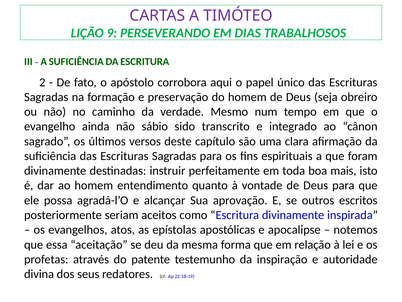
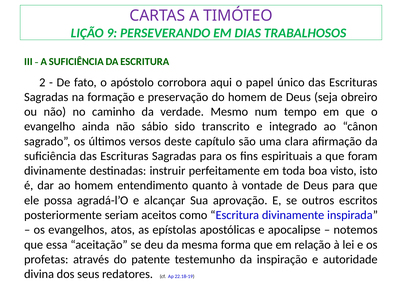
mais: mais -> visto
